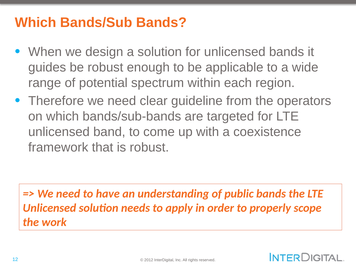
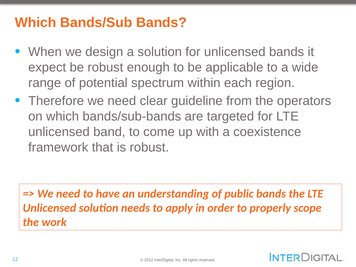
guides: guides -> expect
